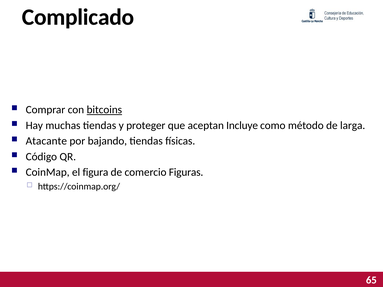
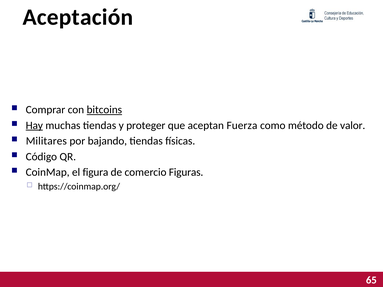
Complicado: Complicado -> Aceptación
Hay underline: none -> present
Incluye: Incluye -> Fuerza
larga: larga -> valor
Atacante: Atacante -> Militares
